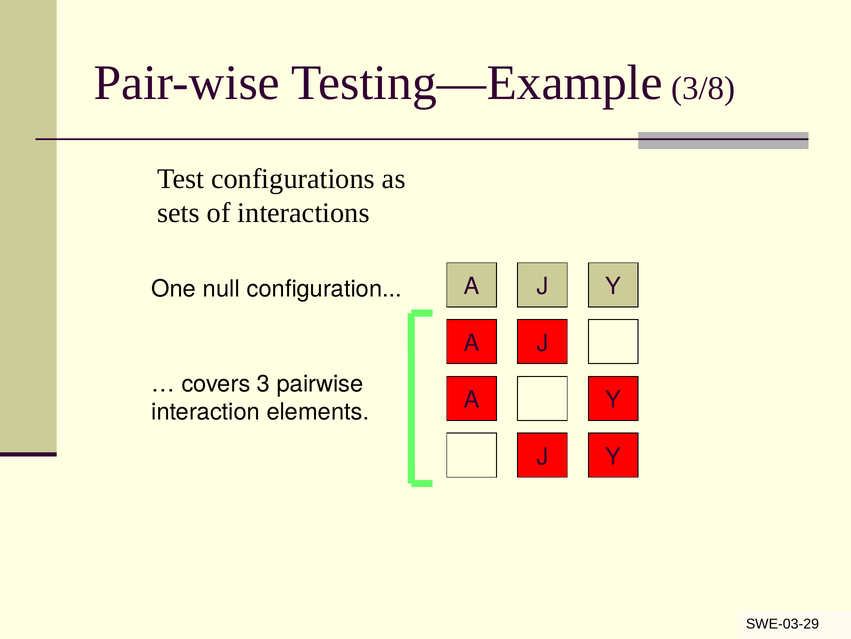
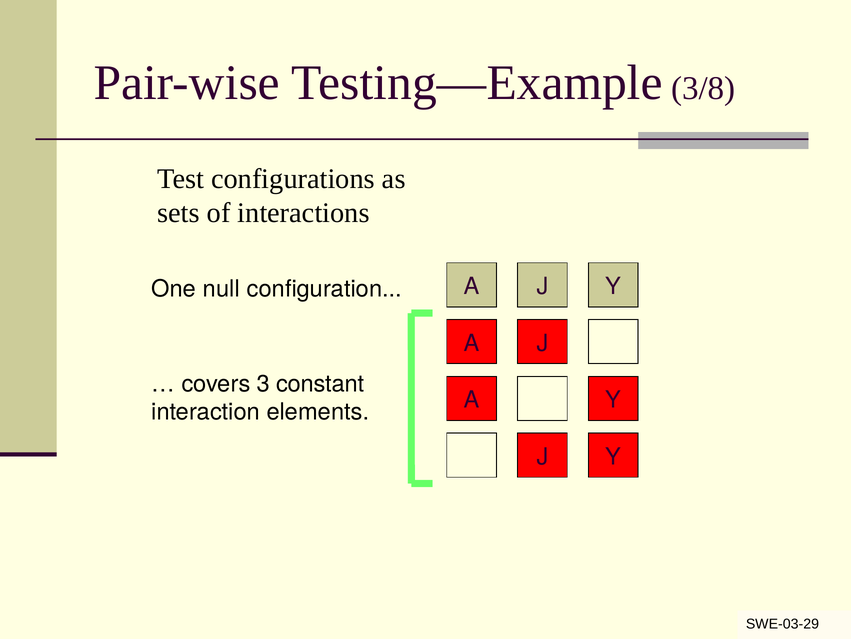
pairwise: pairwise -> constant
